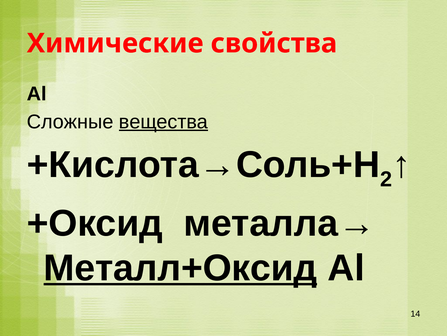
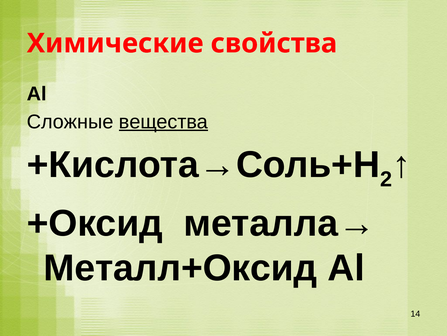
Металл+Оксид underline: present -> none
